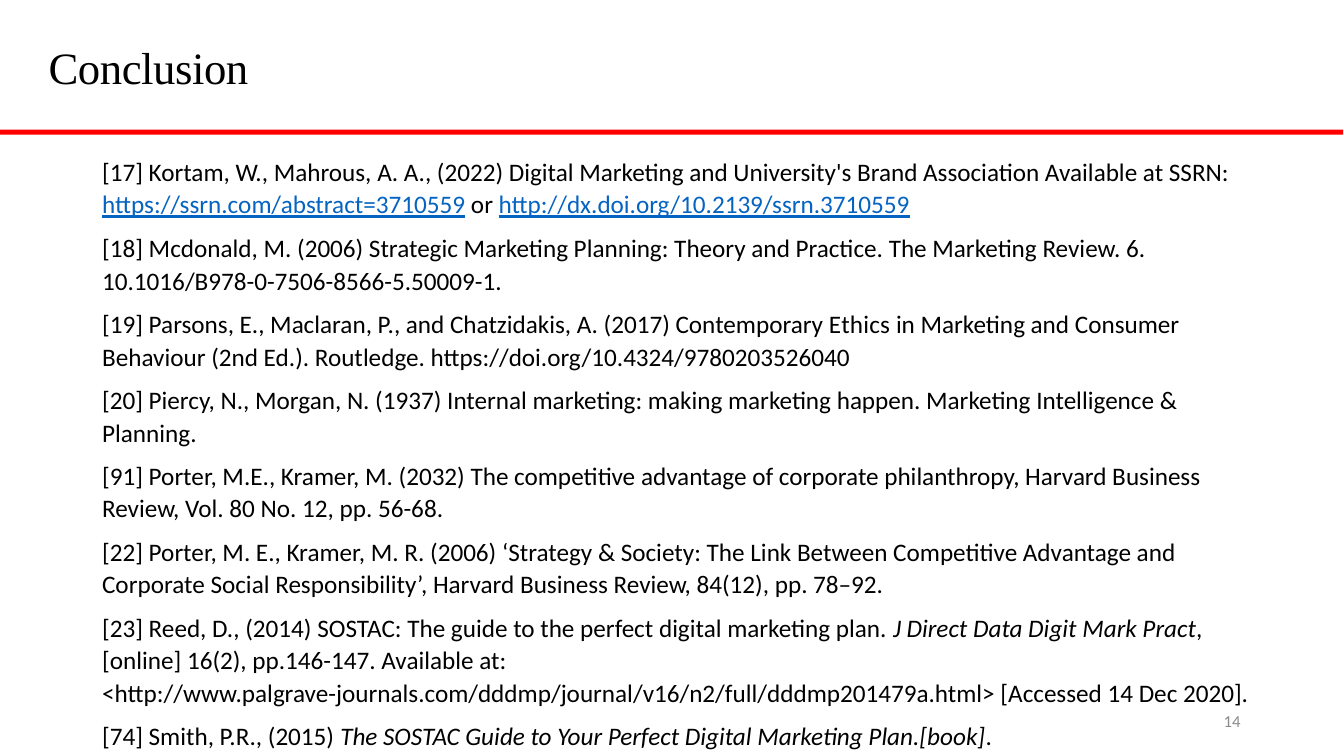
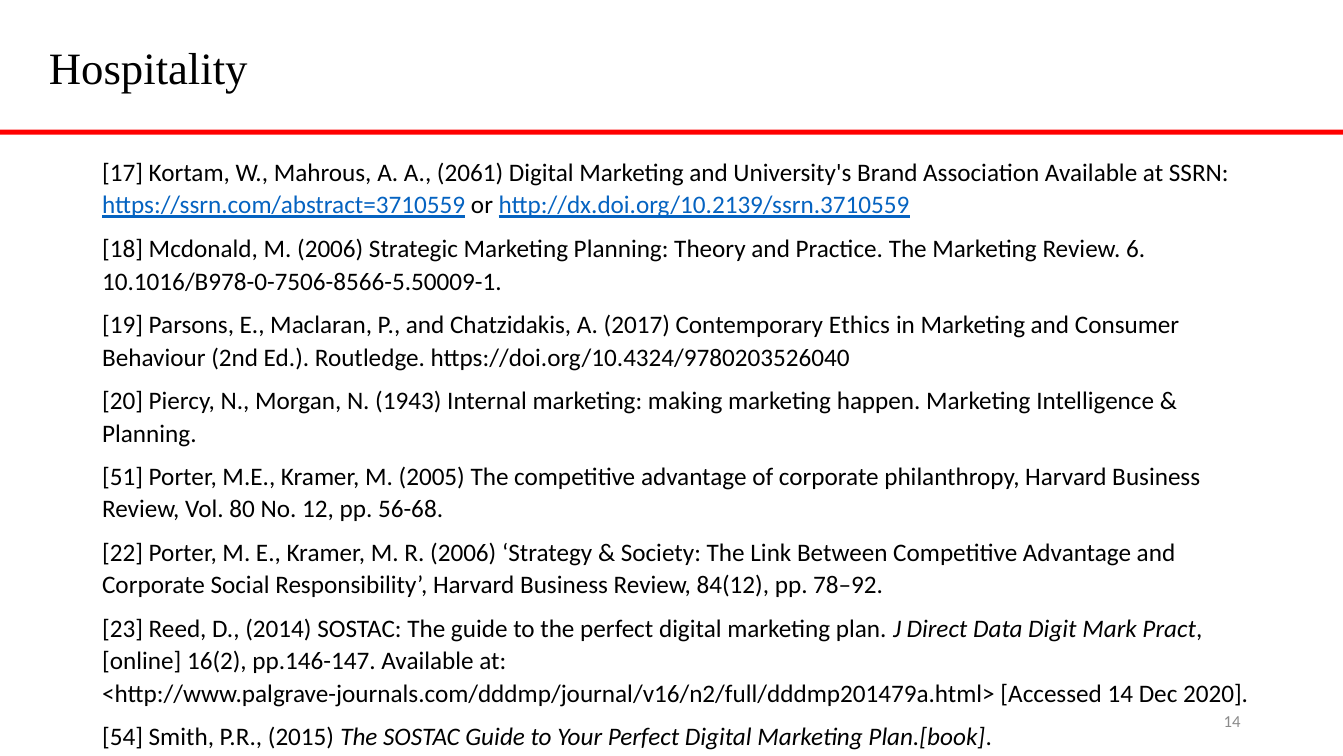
Conclusion: Conclusion -> Hospitality
2022: 2022 -> 2061
1937: 1937 -> 1943
91: 91 -> 51
2032: 2032 -> 2005
74: 74 -> 54
